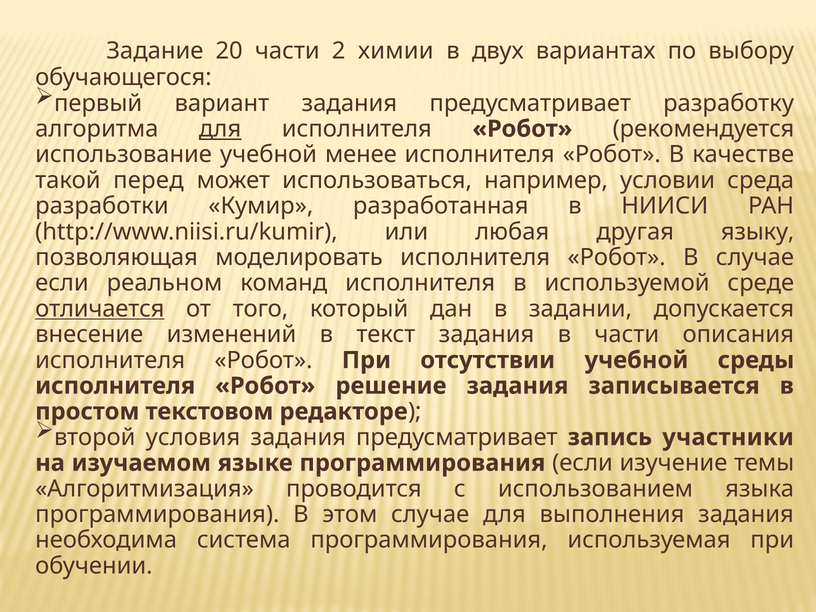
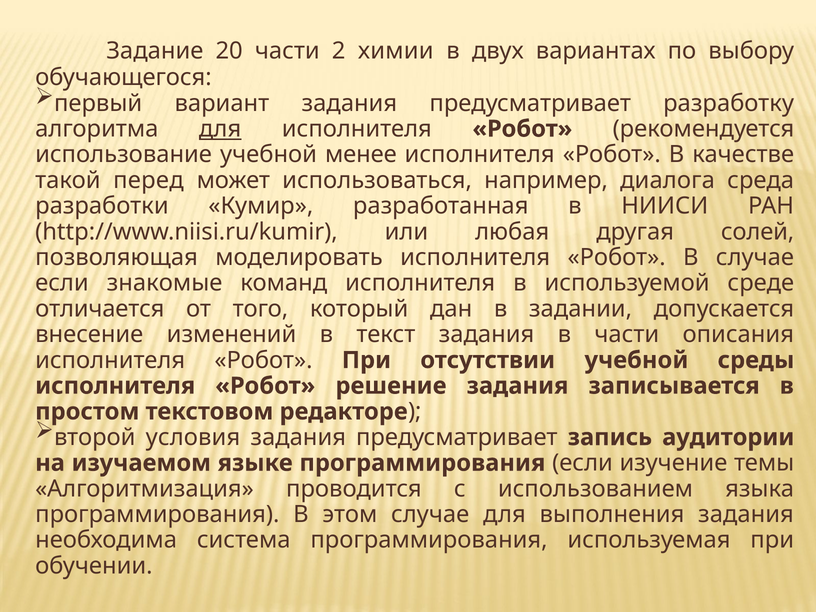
условии: условии -> диалога
языку: языку -> солей
реальном: реальном -> знакомые
отличается underline: present -> none
участники: участники -> аудитории
